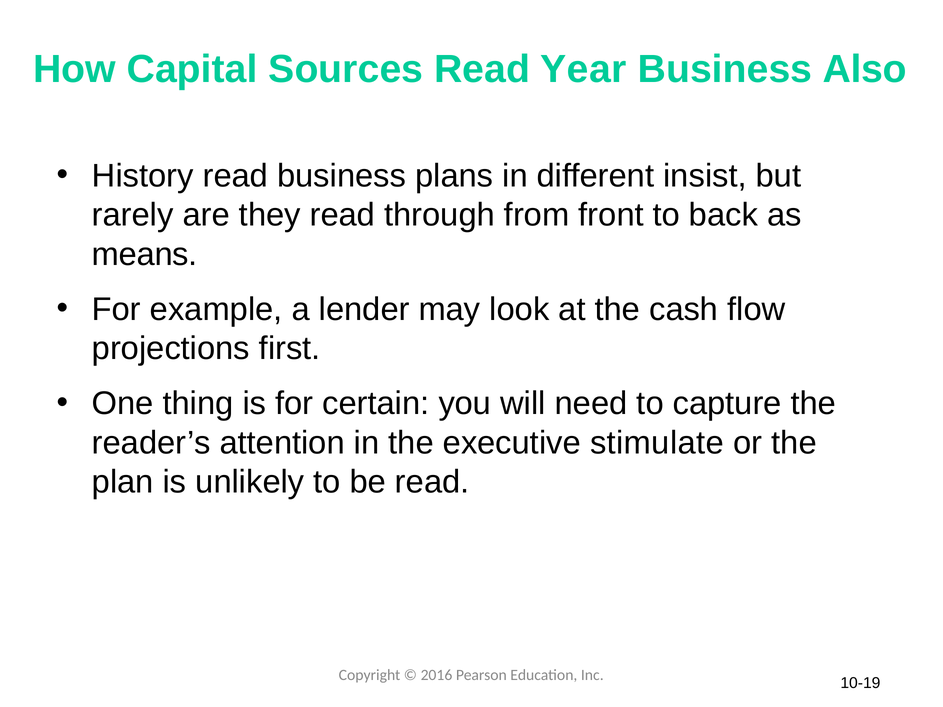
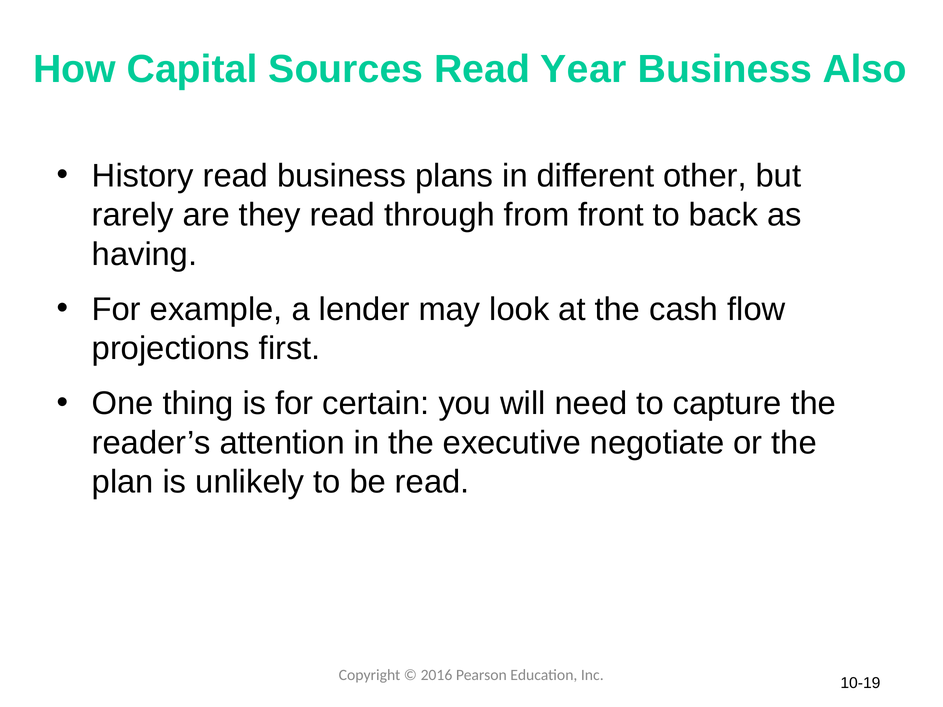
insist: insist -> other
means: means -> having
stimulate: stimulate -> negotiate
